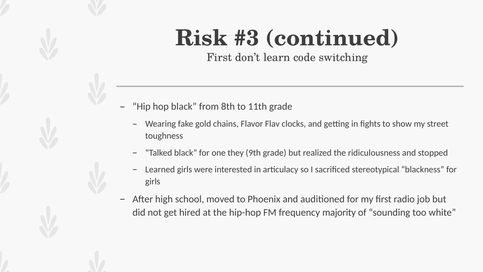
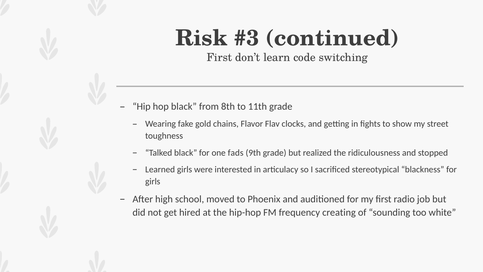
they: they -> fads
majority: majority -> creating
